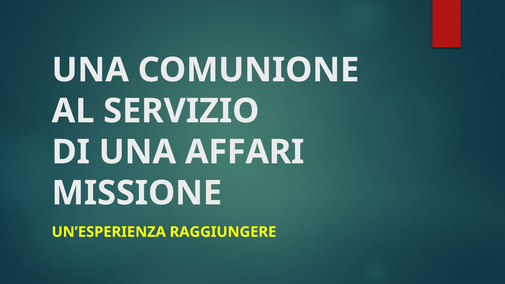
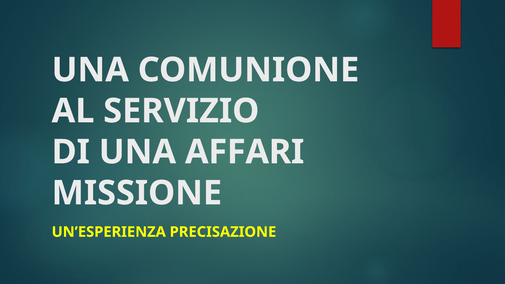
RAGGIUNGERE: RAGGIUNGERE -> PRECISAZIONE
